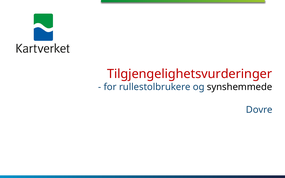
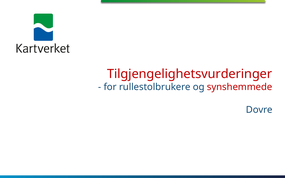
synshemmede colour: black -> red
